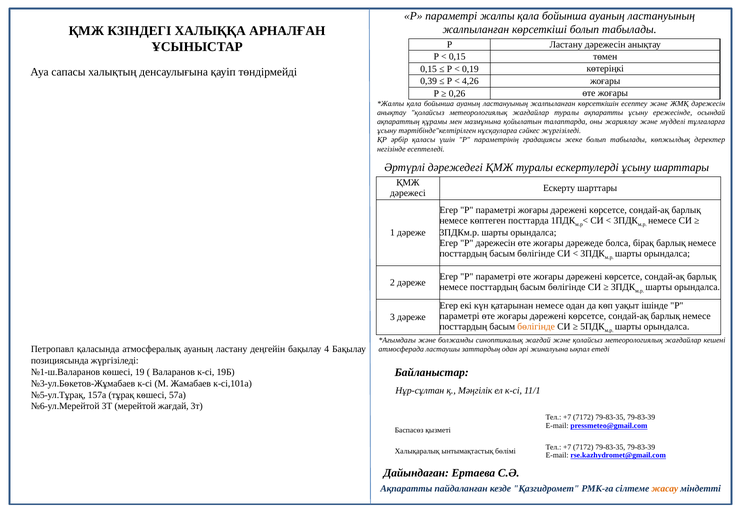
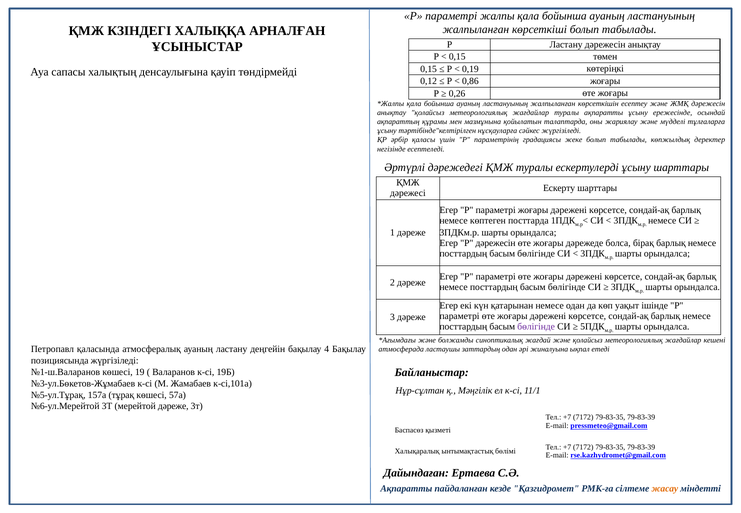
0,39: 0,39 -> 0,12
4,26: 4,26 -> 0,86
бөлігінде at (536, 327) colour: orange -> purple
мерейтой жағдай: жағдай -> дәреже
